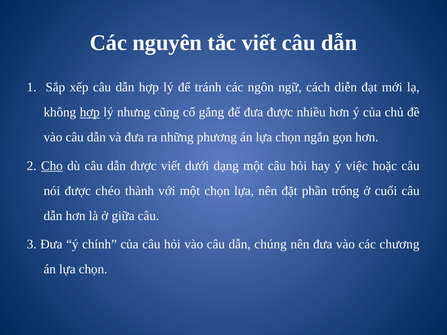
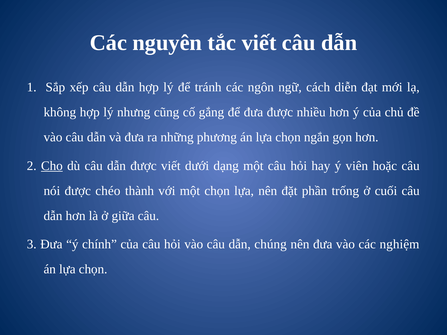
hợp at (90, 112) underline: present -> none
việc: việc -> viên
chương: chương -> nghiệm
